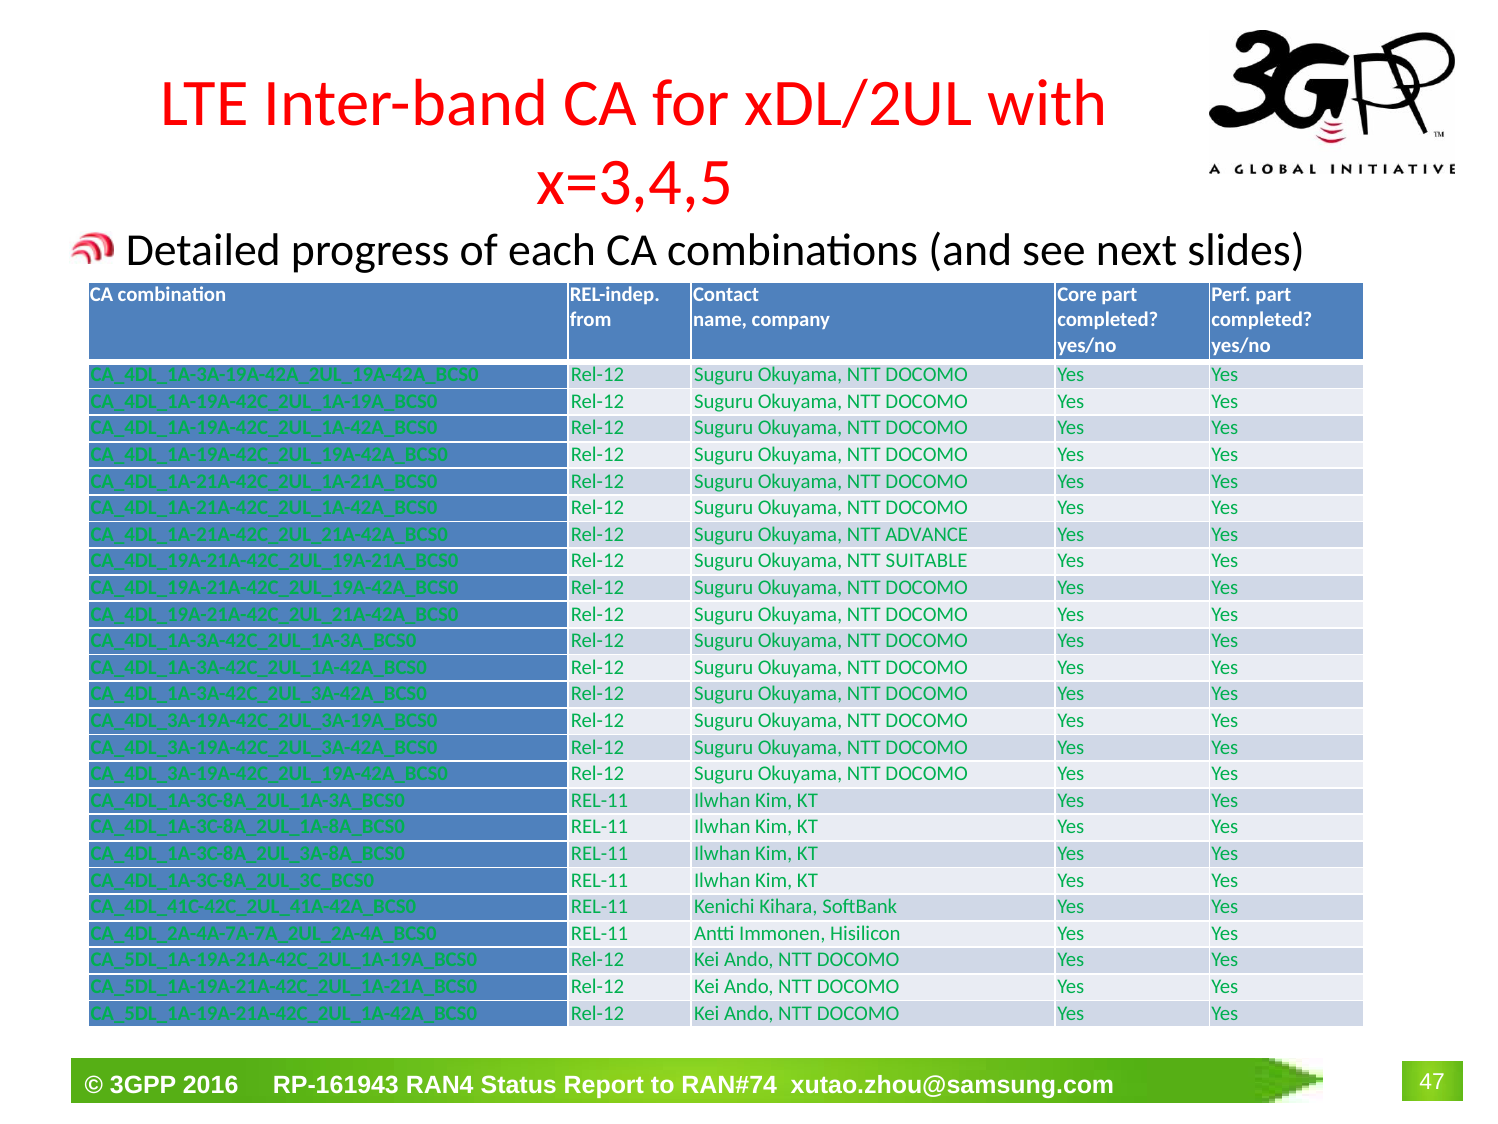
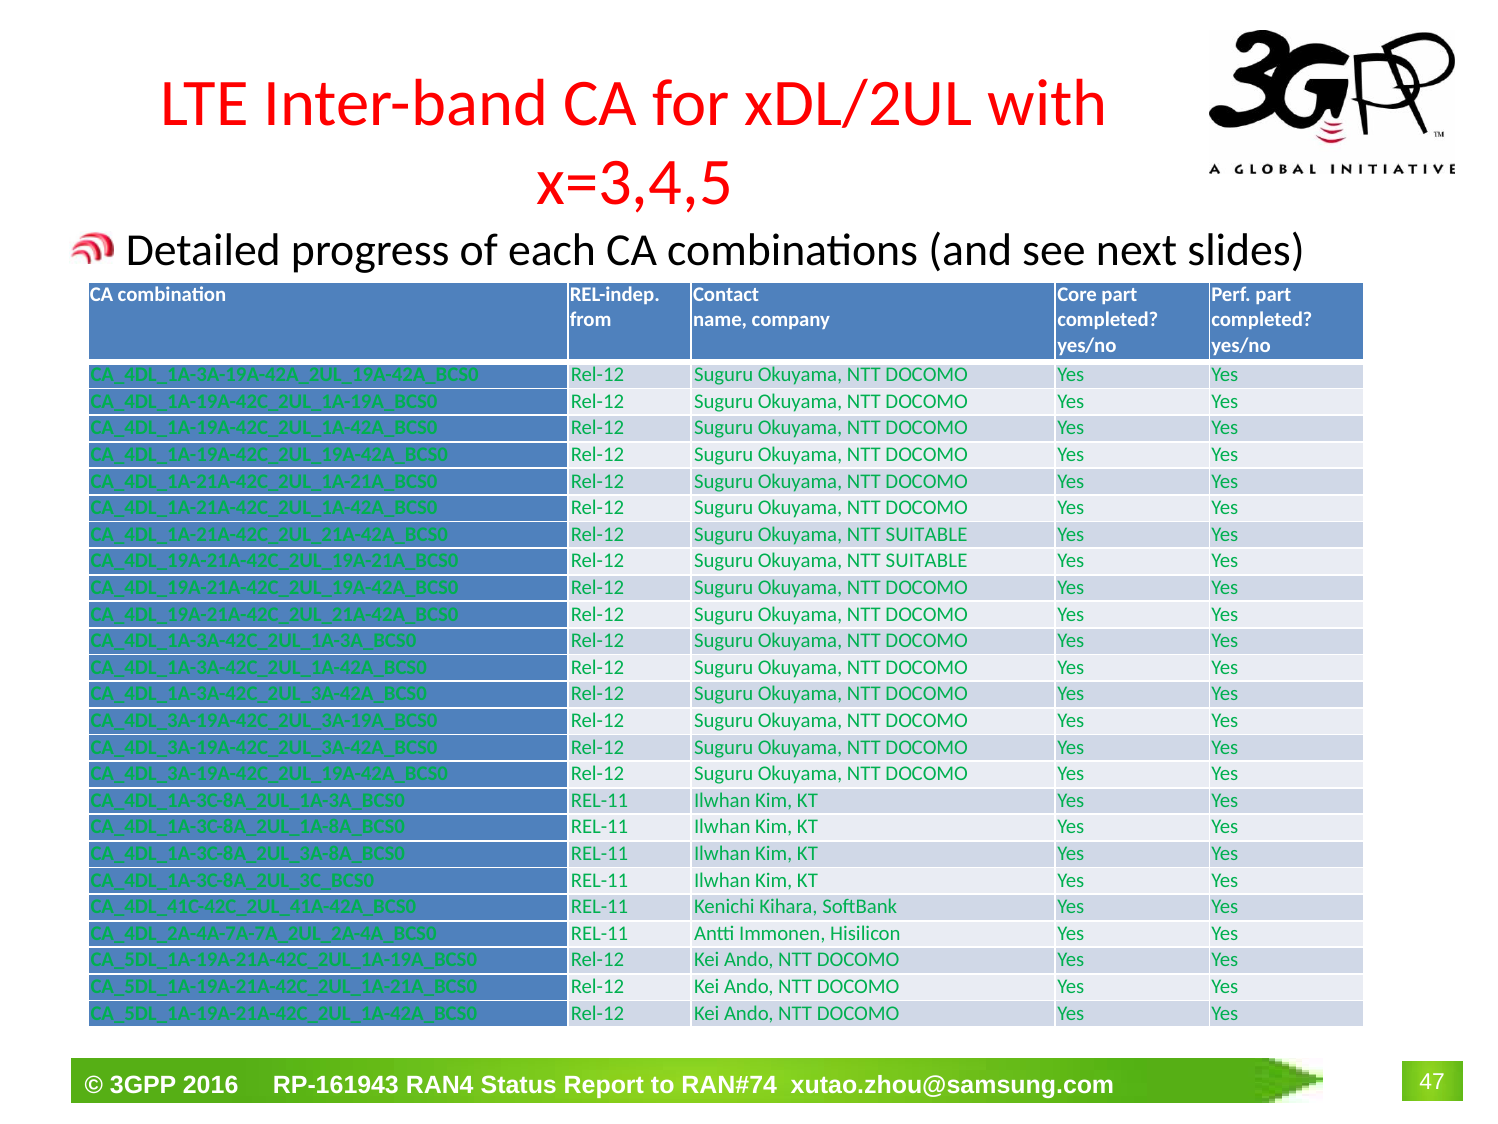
ADVANCE at (927, 534): ADVANCE -> SUITABLE
